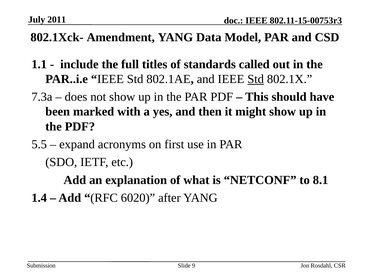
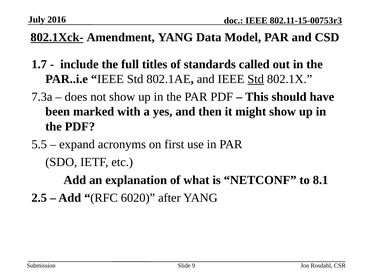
2011: 2011 -> 2016
802.1Xck- underline: none -> present
1.1: 1.1 -> 1.7
1.4: 1.4 -> 2.5
